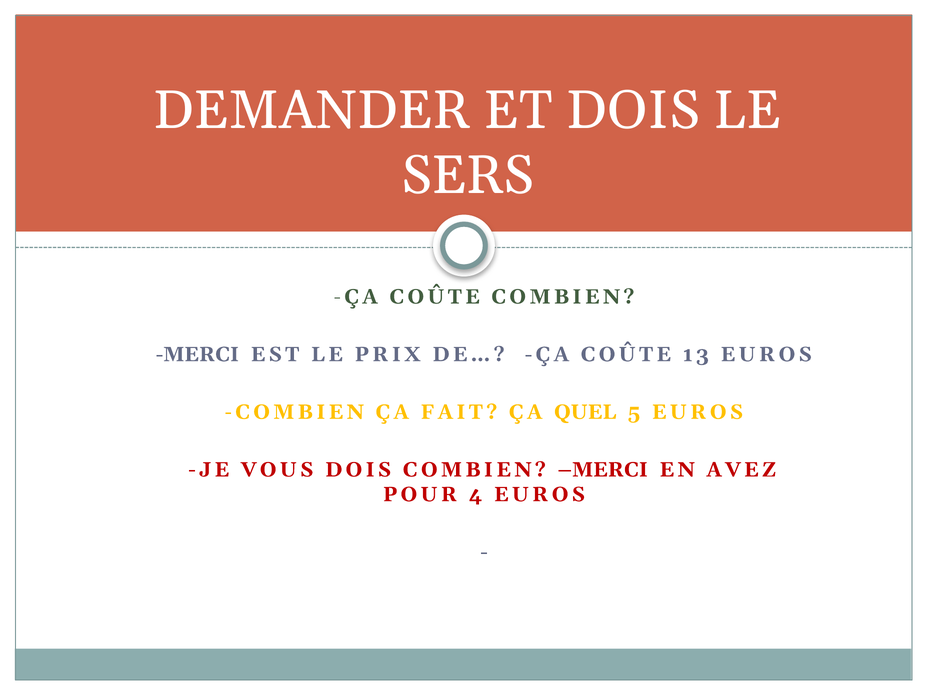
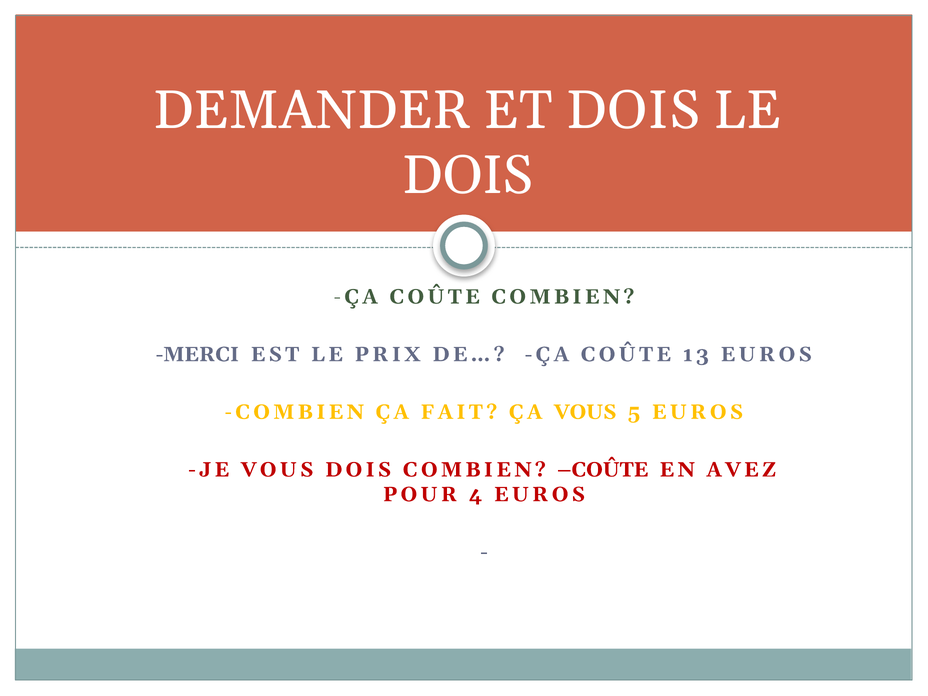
SERS at (468, 176): SERS -> DOIS
ÇA QUEL: QUEL -> VOUS
DOIS COMBIEN MERCI: MERCI -> COÛTE
